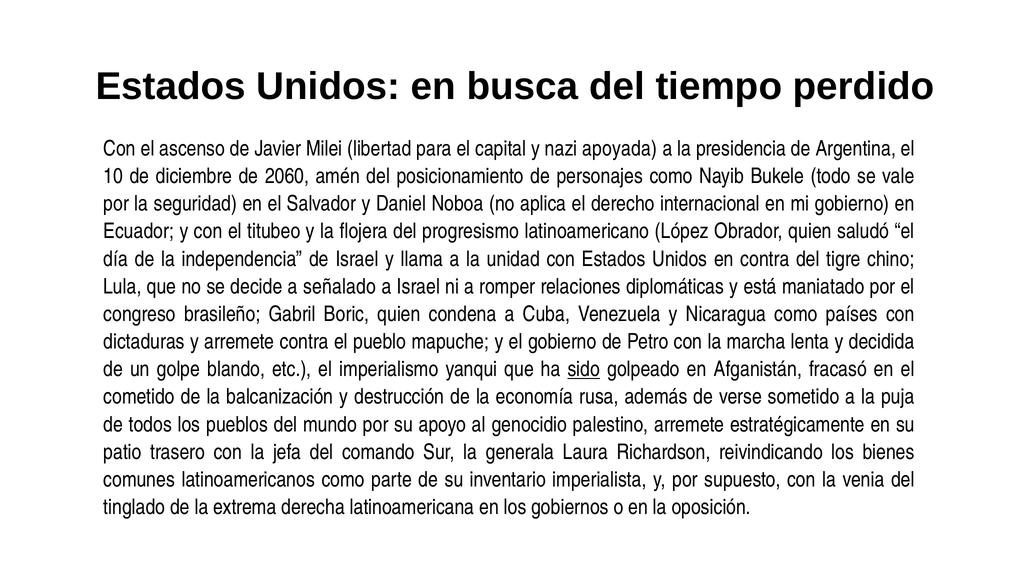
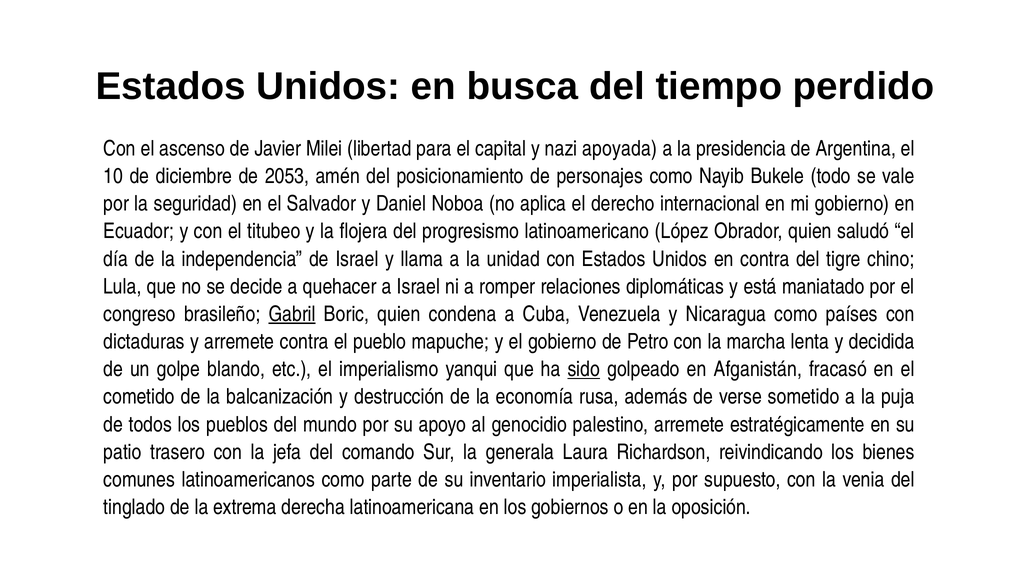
2060: 2060 -> 2053
señalado: señalado -> quehacer
Gabril underline: none -> present
